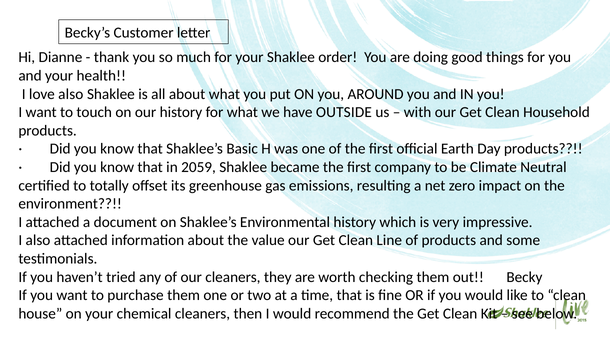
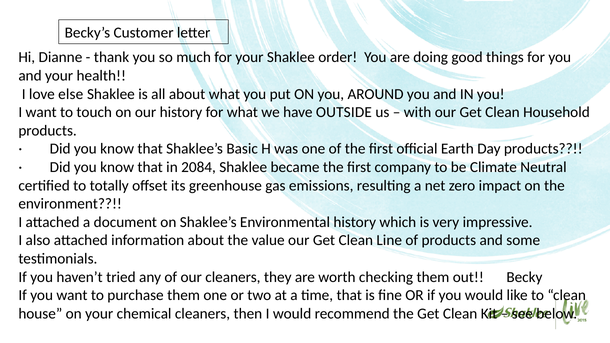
love also: also -> else
2059: 2059 -> 2084
